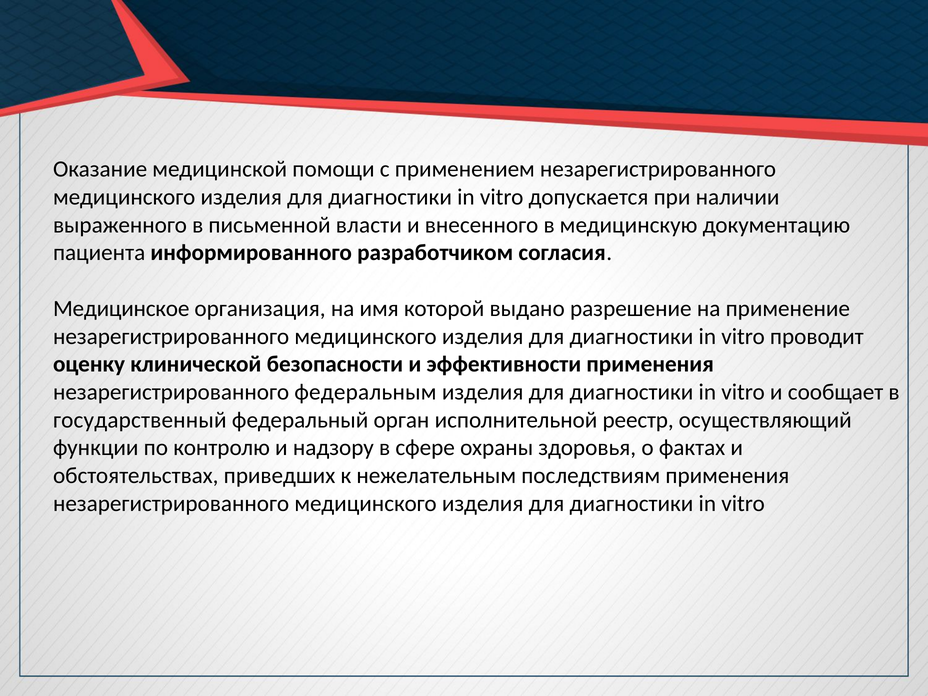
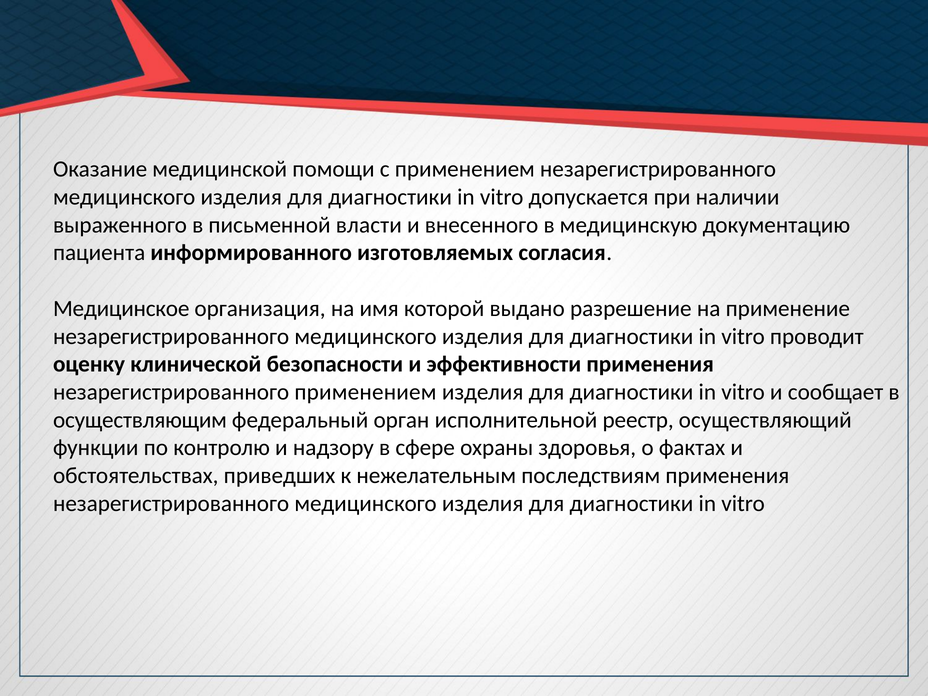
разработчиком: разработчиком -> изготовляемых
незарегистрированного федеральным: федеральным -> применением
государственный: государственный -> осуществляющим
